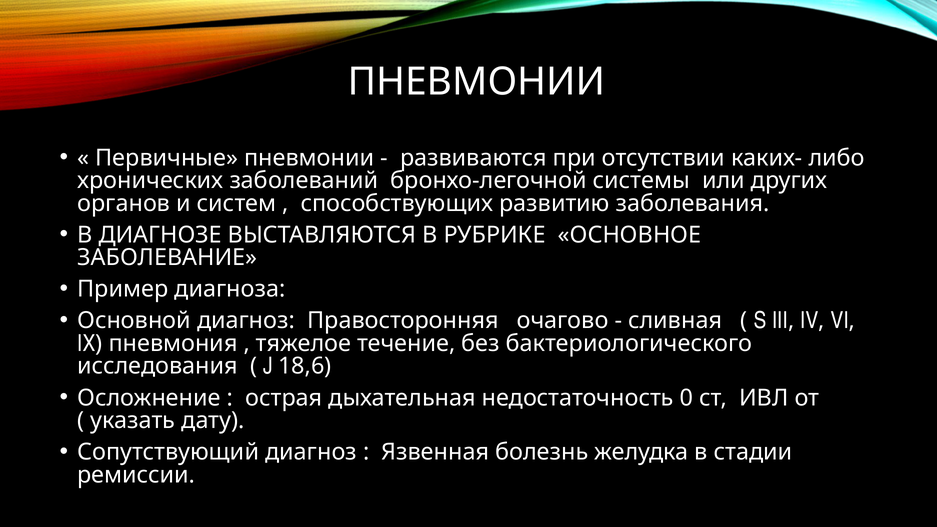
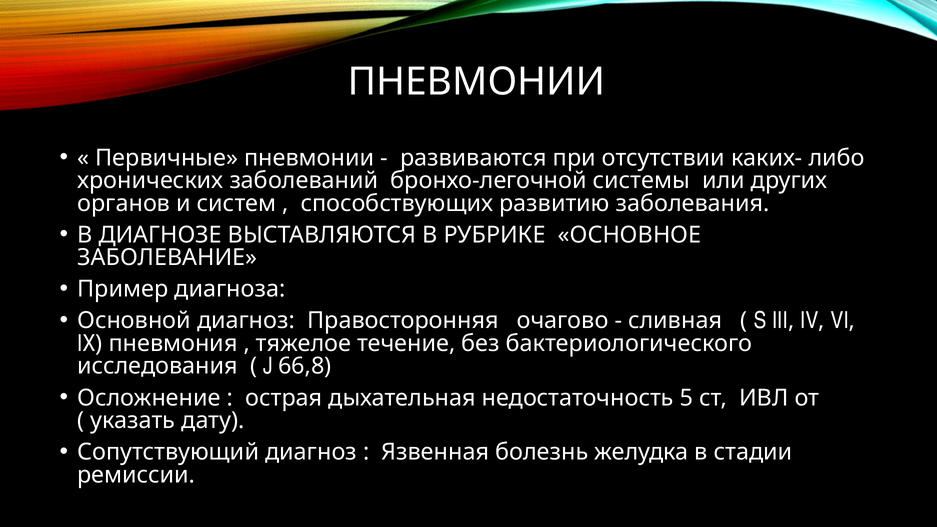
18,6: 18,6 -> 66,8
0: 0 -> 5
